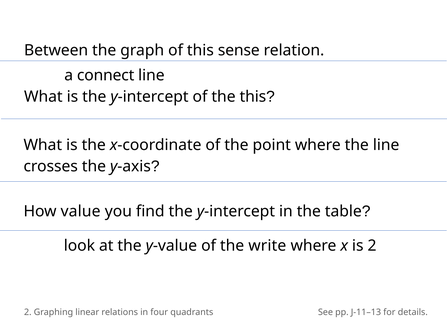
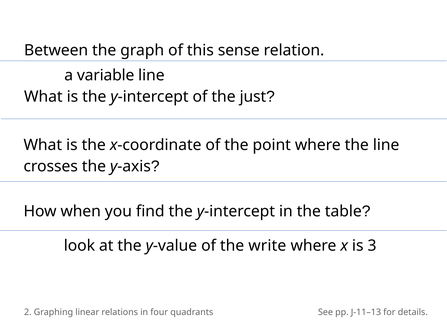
connect: connect -> variable
the this: this -> just
value: value -> when
is 2: 2 -> 3
